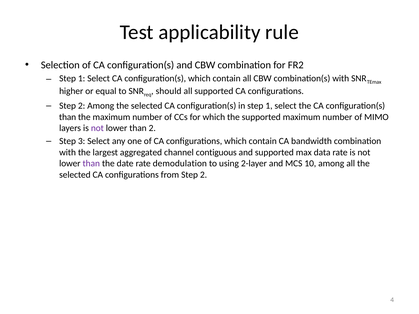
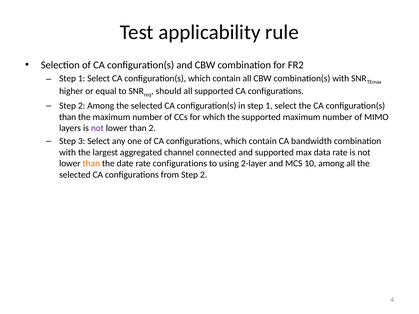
contiguous: contiguous -> connected
than at (91, 164) colour: purple -> orange
rate demodulation: demodulation -> configurations
